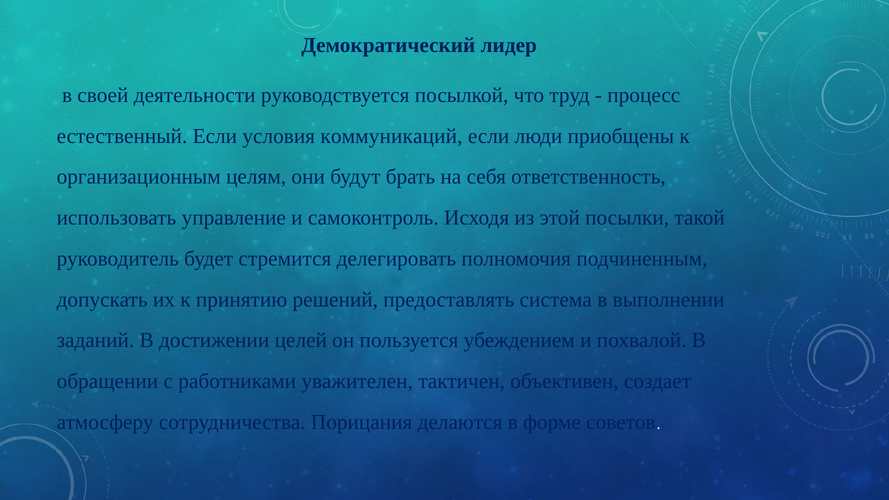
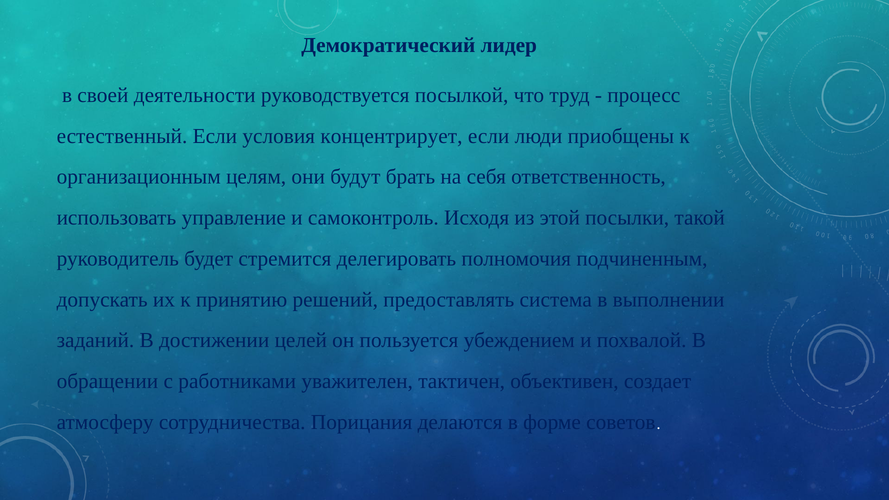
коммуникаций: коммуникаций -> концентрирует
